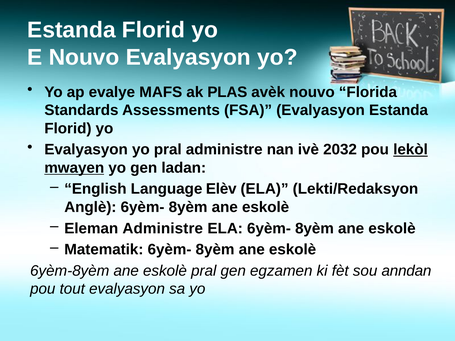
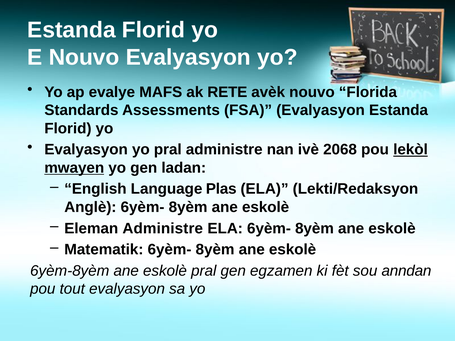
PLAS: PLAS -> RETE
2032: 2032 -> 2068
Elèv: Elèv -> Plas
